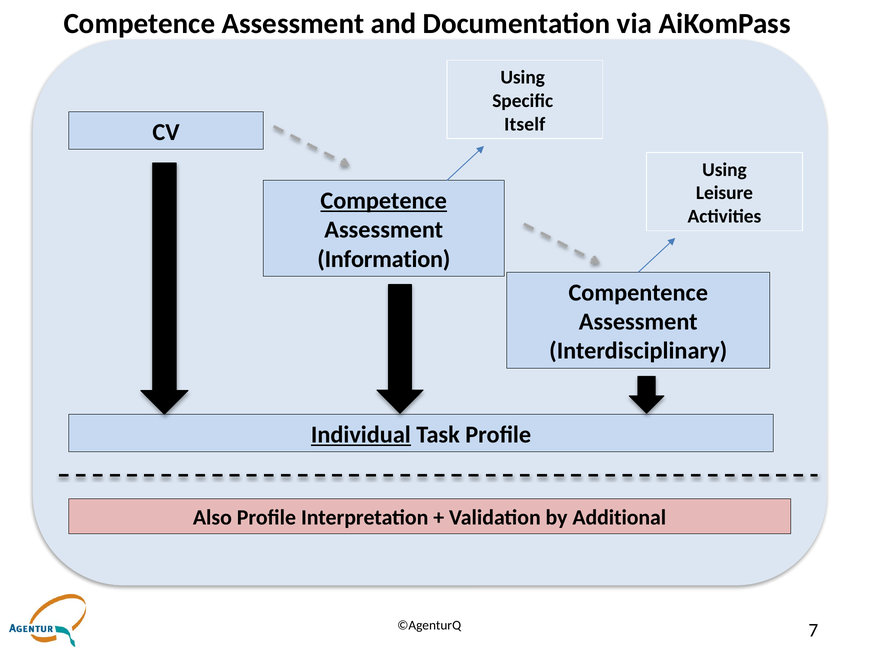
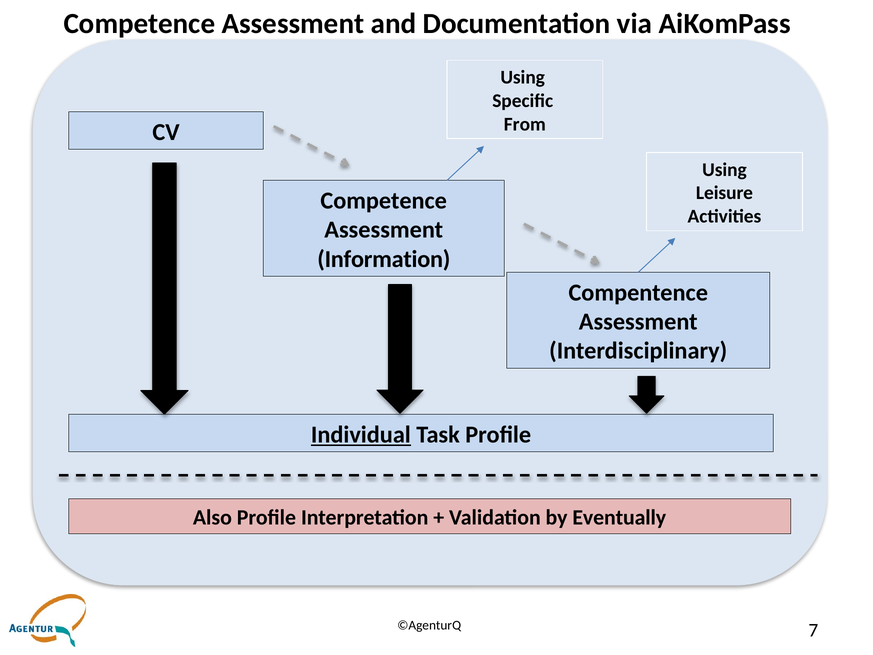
Itself: Itself -> From
Competence at (384, 201) underline: present -> none
Additional: Additional -> Eventually
